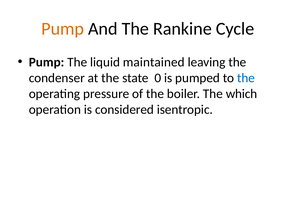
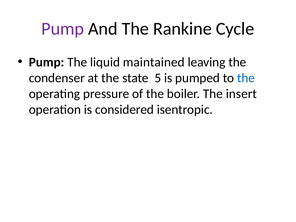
Pump at (63, 29) colour: orange -> purple
0: 0 -> 5
which: which -> insert
